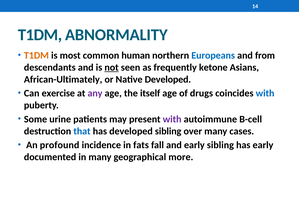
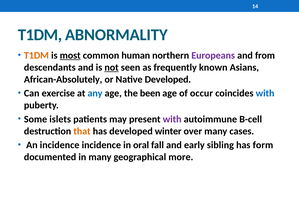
most underline: none -> present
Europeans colour: blue -> purple
ketone: ketone -> known
African-Ultimately: African-Ultimately -> African-Absolutely
any colour: purple -> blue
itself: itself -> been
drugs: drugs -> occur
urine: urine -> islets
that colour: blue -> orange
developed sibling: sibling -> winter
An profound: profound -> incidence
fats: fats -> oral
has early: early -> form
